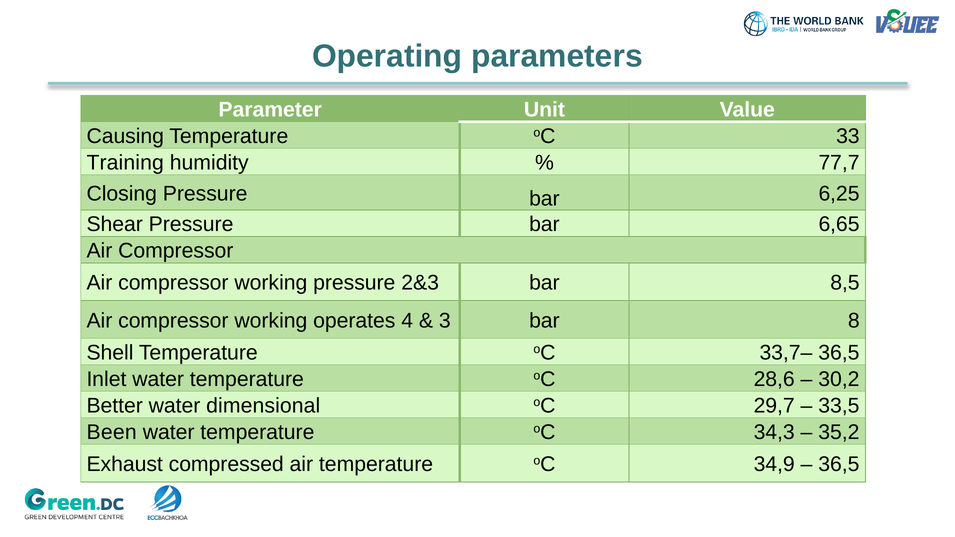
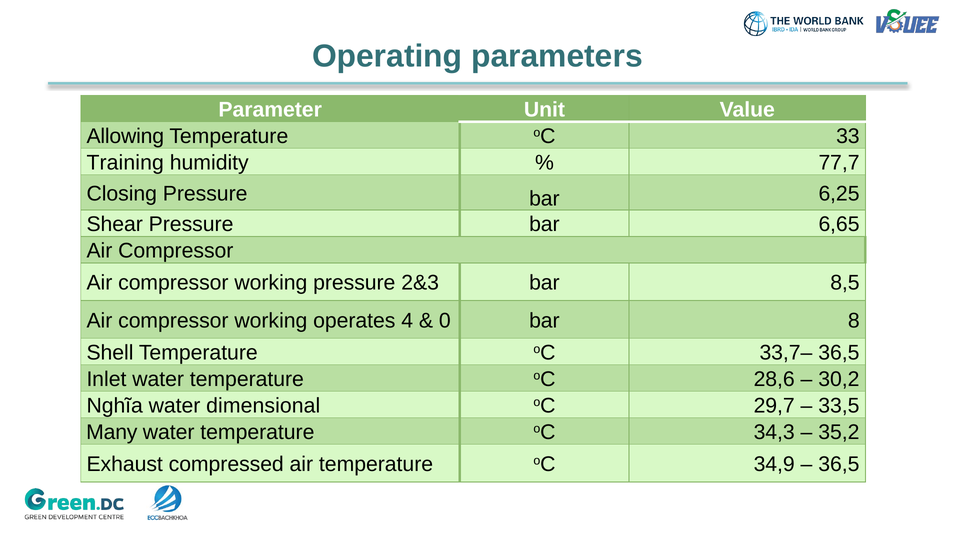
Causing: Causing -> Allowing
3: 3 -> 0
Better: Better -> Nghĩa
Been: Been -> Many
